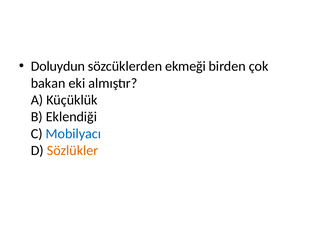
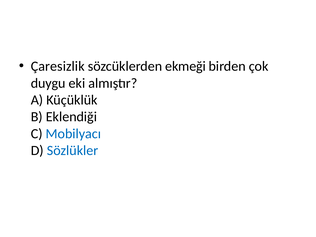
Doluydun: Doluydun -> Çaresizlik
bakan: bakan -> duygu
Sözlükler colour: orange -> blue
